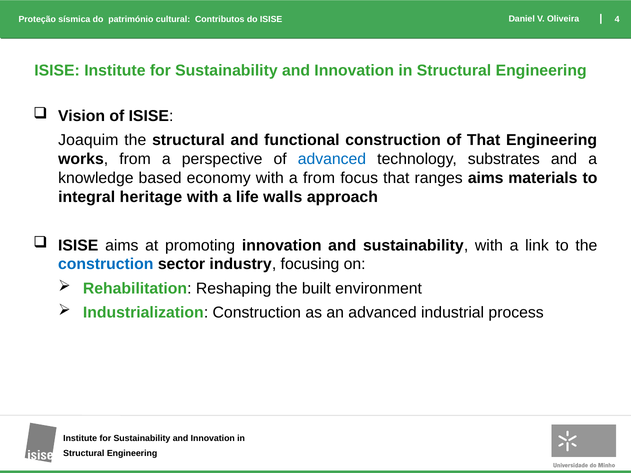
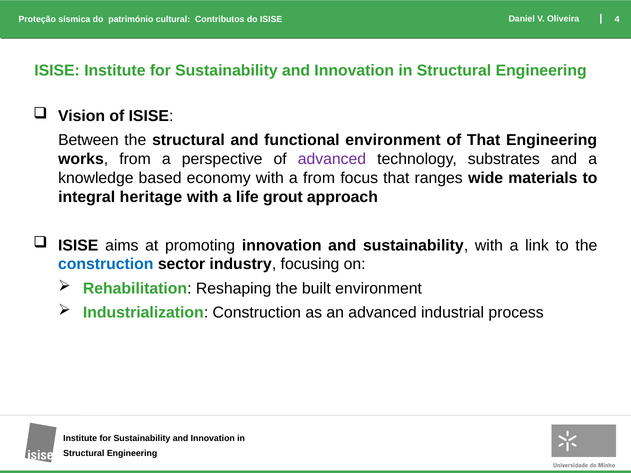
Joaquim: Joaquim -> Between
functional construction: construction -> environment
advanced at (332, 159) colour: blue -> purple
ranges aims: aims -> wide
walls: walls -> grout
